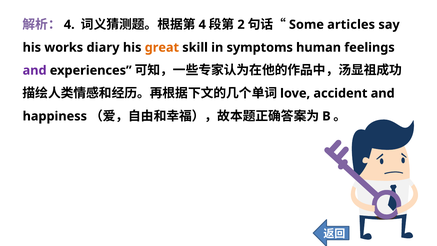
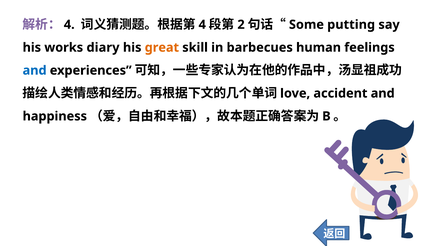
articles: articles -> putting
symptoms: symptoms -> barbecues
and at (35, 70) colour: purple -> blue
